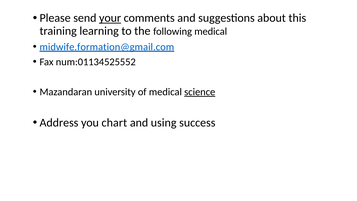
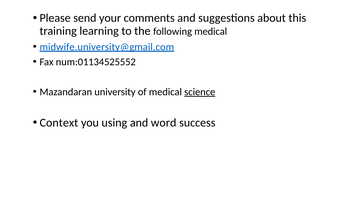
your underline: present -> none
midwife.formation@gmail.com: midwife.formation@gmail.com -> midwife.university@gmail.com
Address: Address -> Context
chart: chart -> using
using: using -> word
